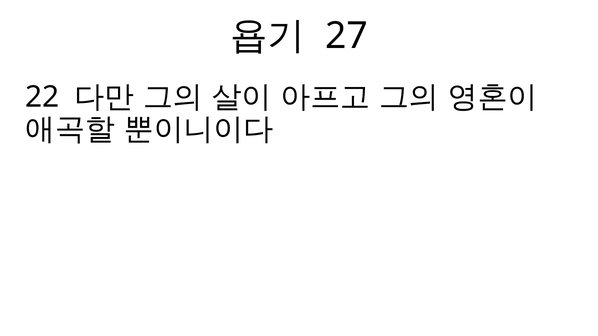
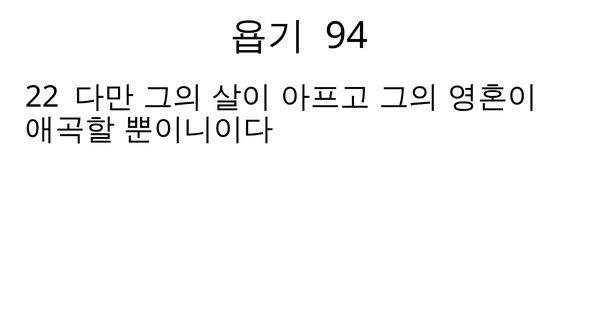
27: 27 -> 94
